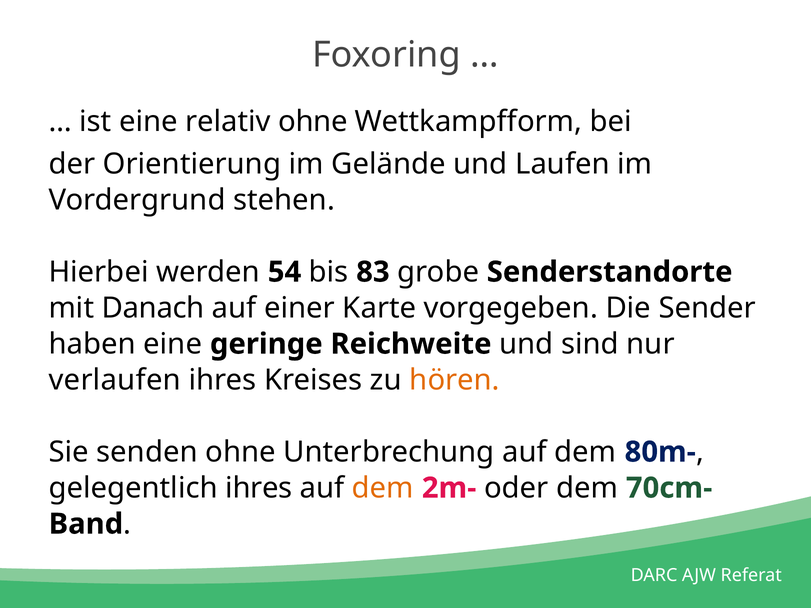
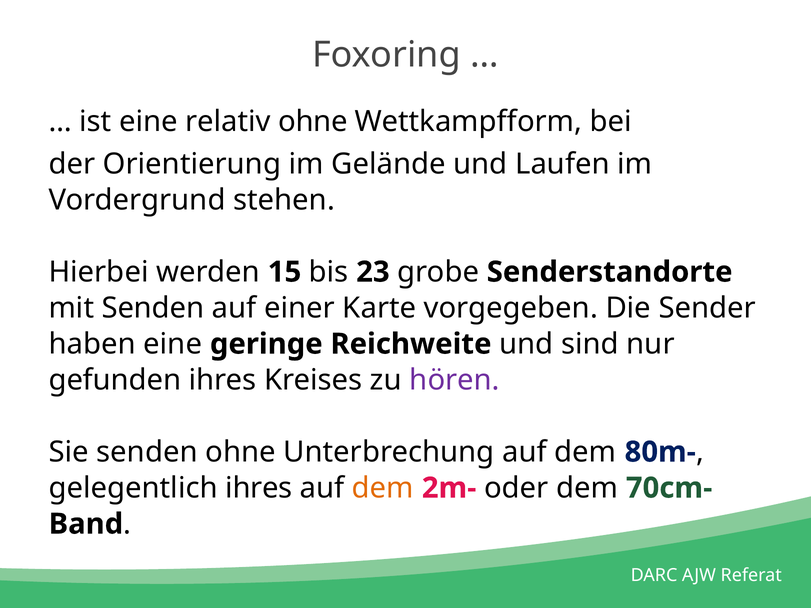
54: 54 -> 15
83: 83 -> 23
mit Danach: Danach -> Senden
verlaufen: verlaufen -> gefunden
hören colour: orange -> purple
